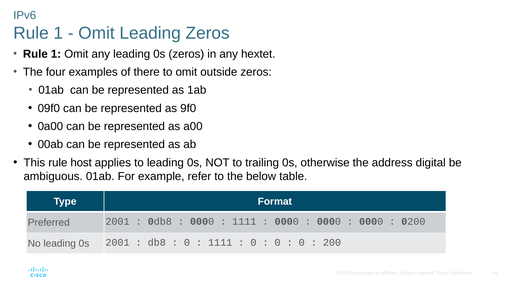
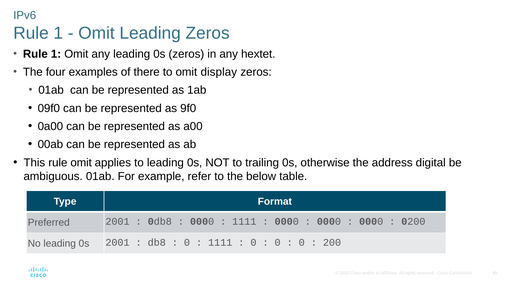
outside: outside -> display
rule host: host -> omit
